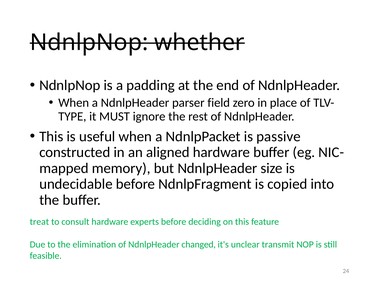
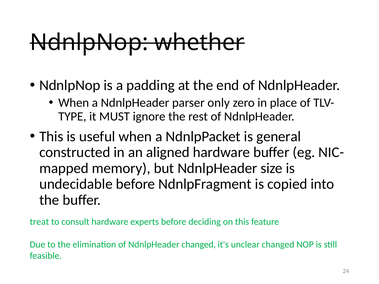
field: field -> only
passive: passive -> general
unclear transmit: transmit -> changed
